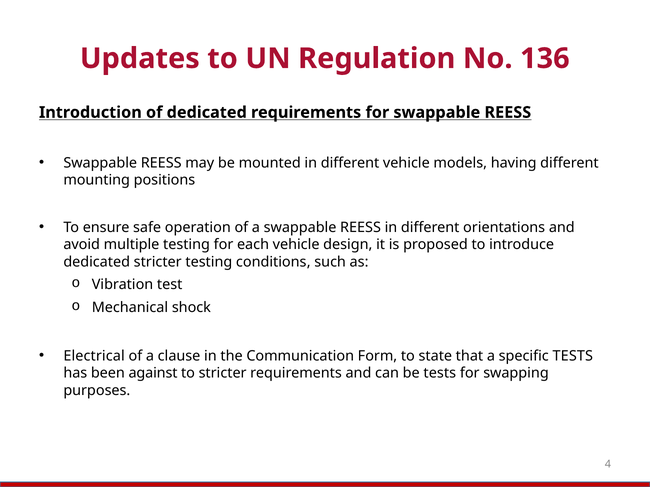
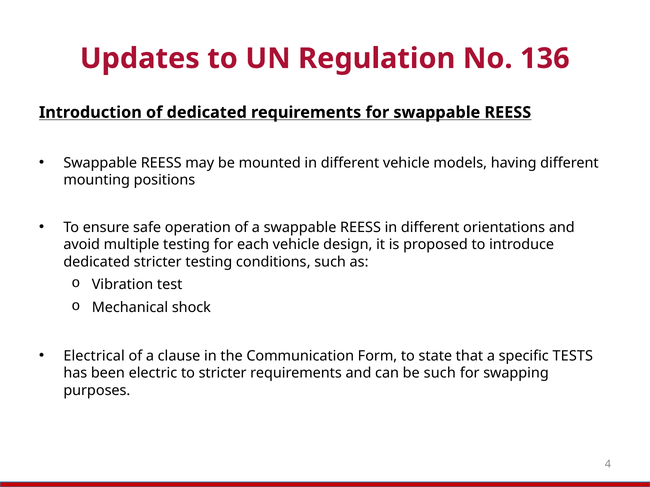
against: against -> electric
be tests: tests -> such
